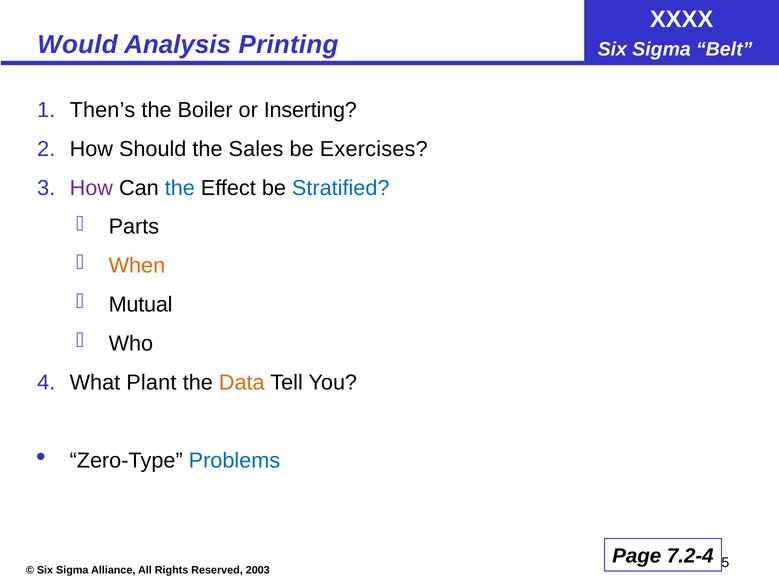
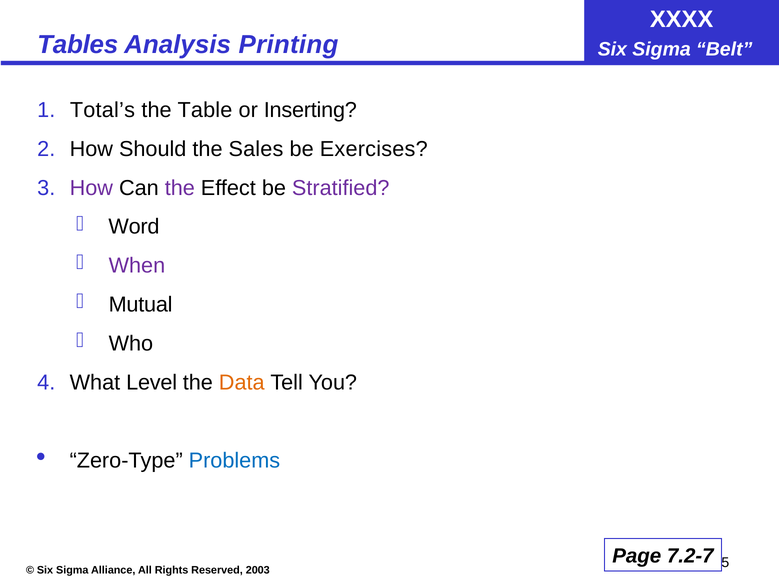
Would: Would -> Tables
Then’s: Then’s -> Total’s
Boiler: Boiler -> Table
the at (180, 188) colour: blue -> purple
Stratified colour: blue -> purple
Parts: Parts -> Word
When colour: orange -> purple
Plant: Plant -> Level
7.2-4: 7.2-4 -> 7.2-7
